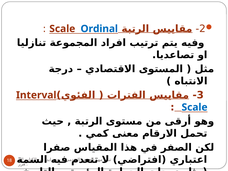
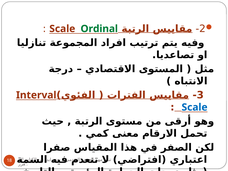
Ordinal colour: blue -> green
